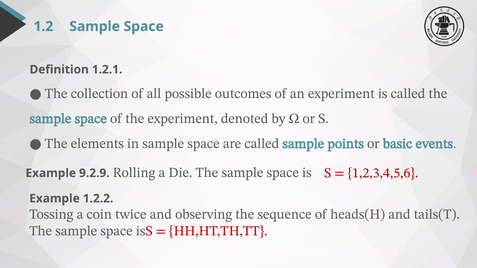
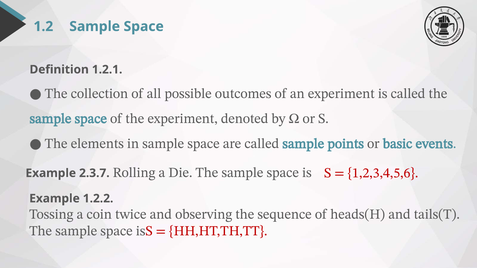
9.2.9: 9.2.9 -> 2.3.7
